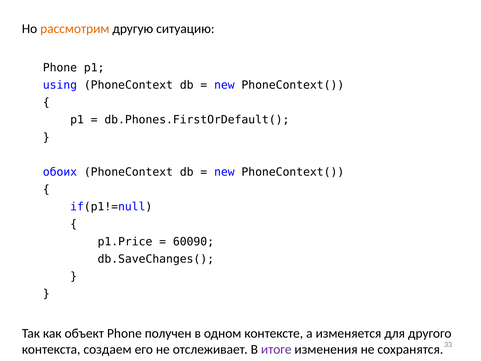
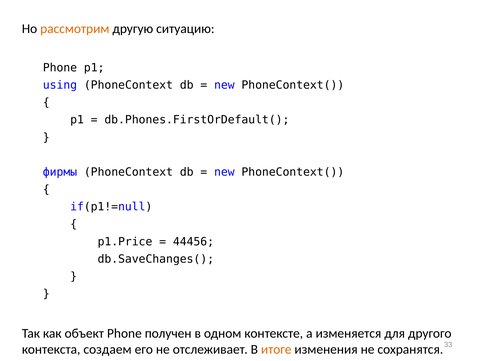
обоих: обоих -> фирмы
60090: 60090 -> 44456
итоге colour: purple -> orange
